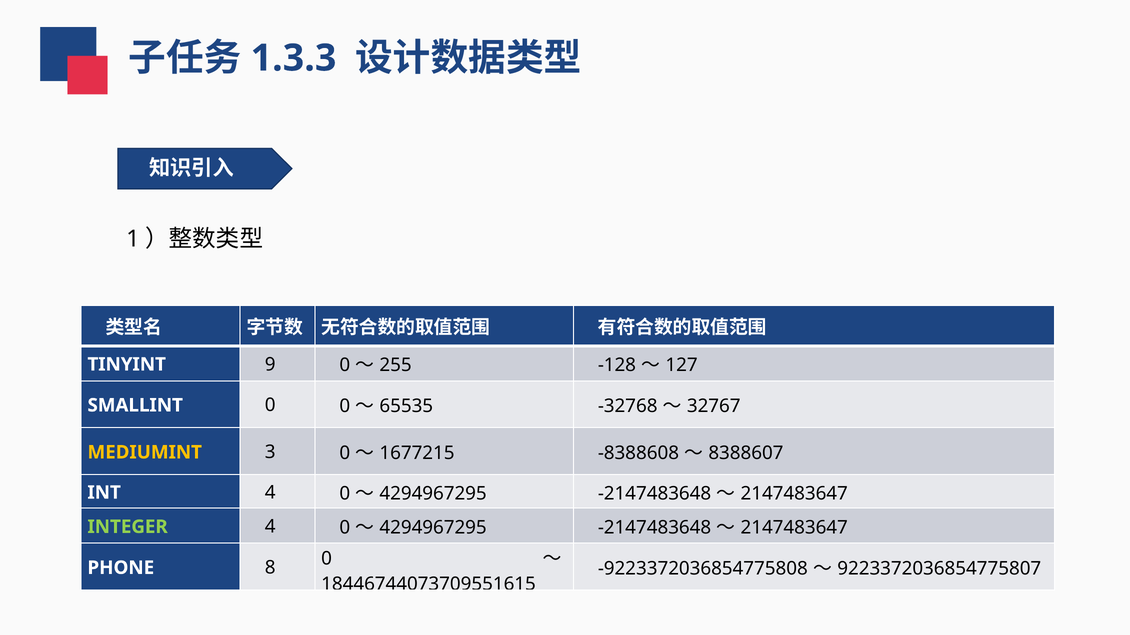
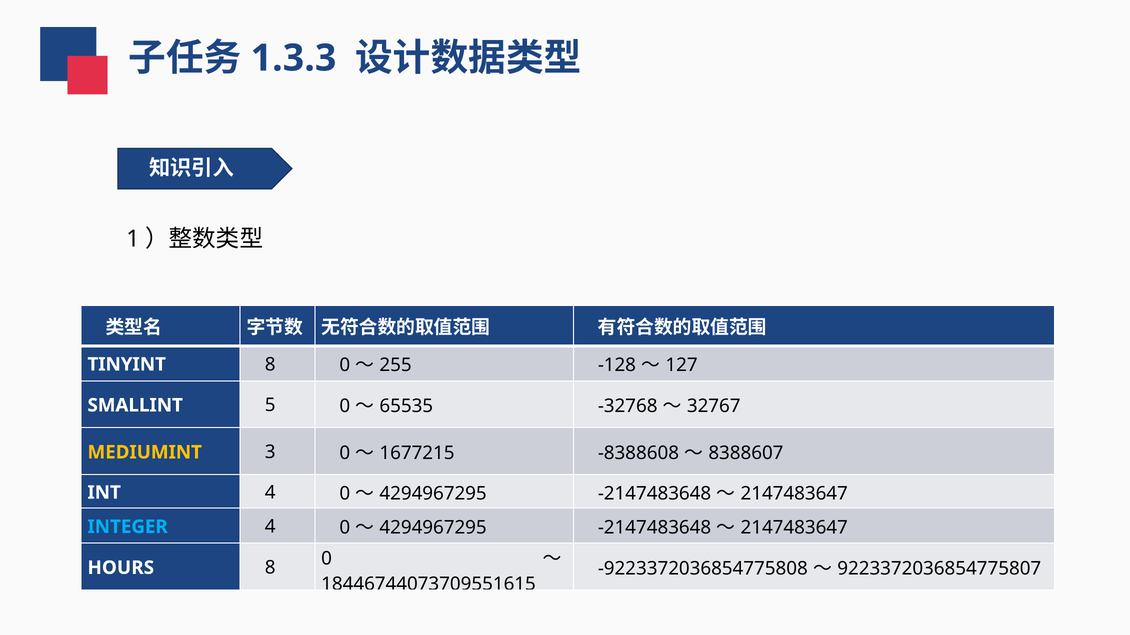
TINYINT 9: 9 -> 8
SMALLINT 0: 0 -> 5
INTEGER colour: light green -> light blue
PHONE: PHONE -> HOURS
